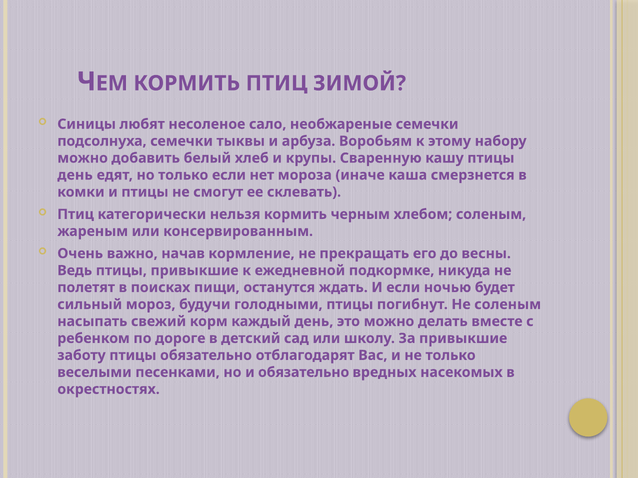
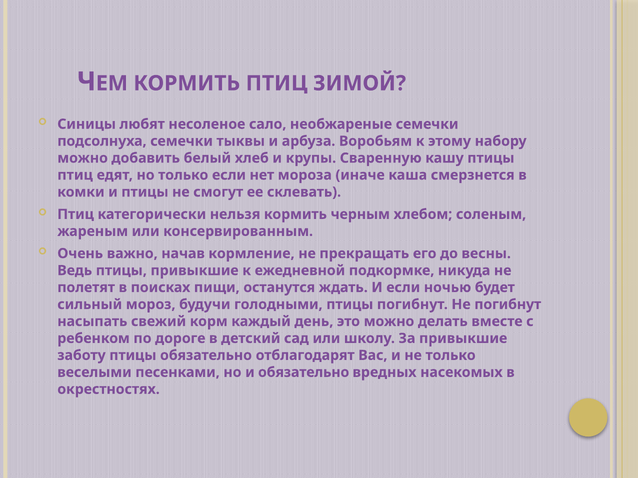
день at (75, 175): день -> птиц
Не соленым: соленым -> погибнут
